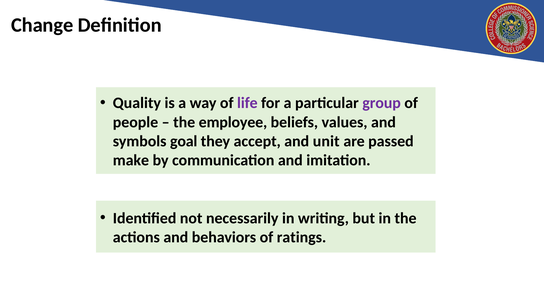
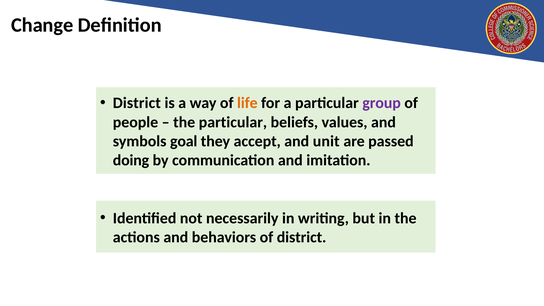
Quality at (137, 103): Quality -> District
life colour: purple -> orange
the employee: employee -> particular
make: make -> doing
of ratings: ratings -> district
